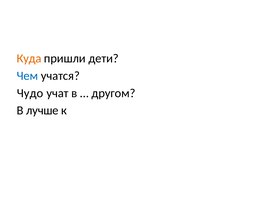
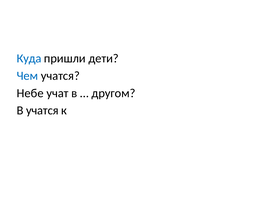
Куда colour: orange -> blue
Чудо: Чудо -> Небе
В лучше: лучше -> учатся
